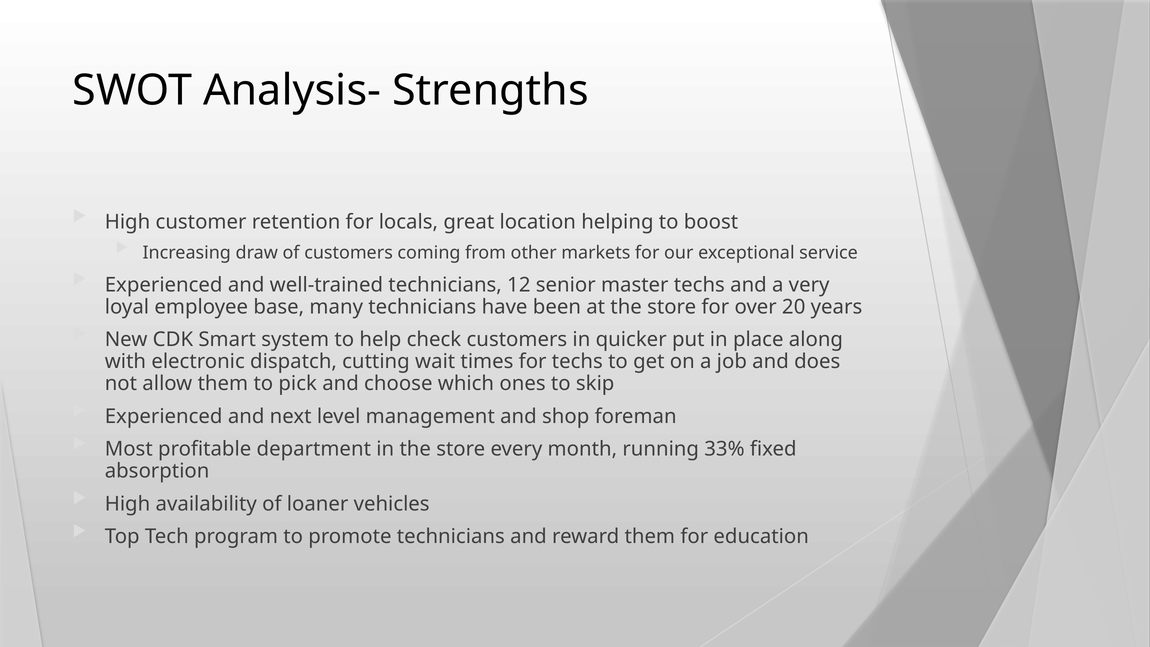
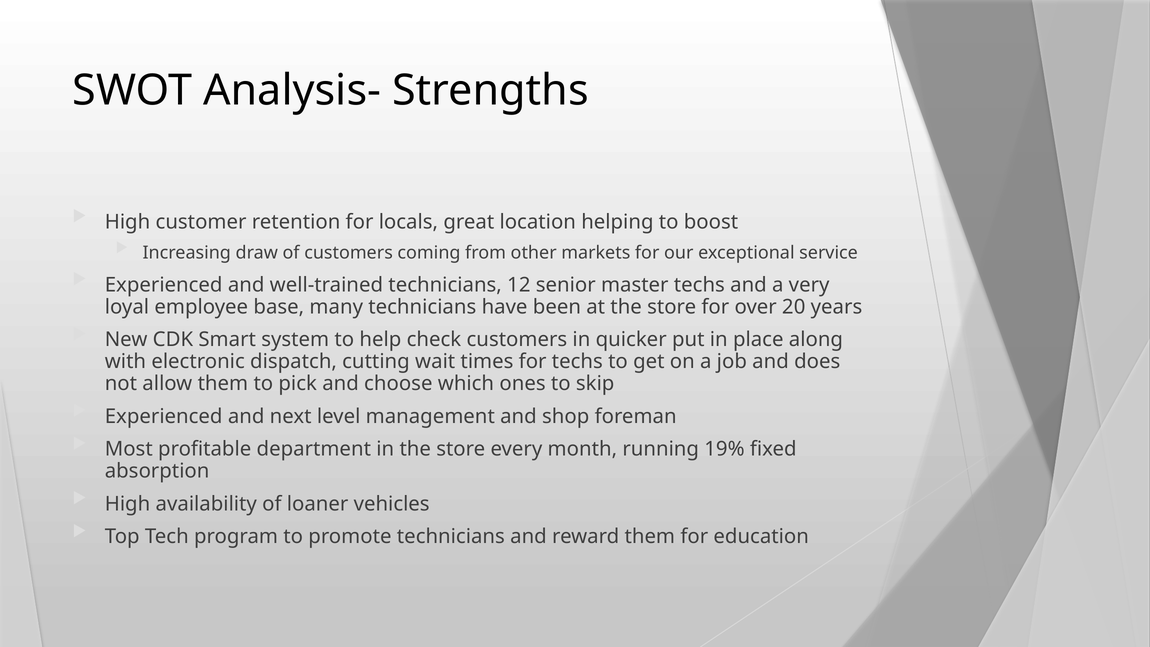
33%: 33% -> 19%
